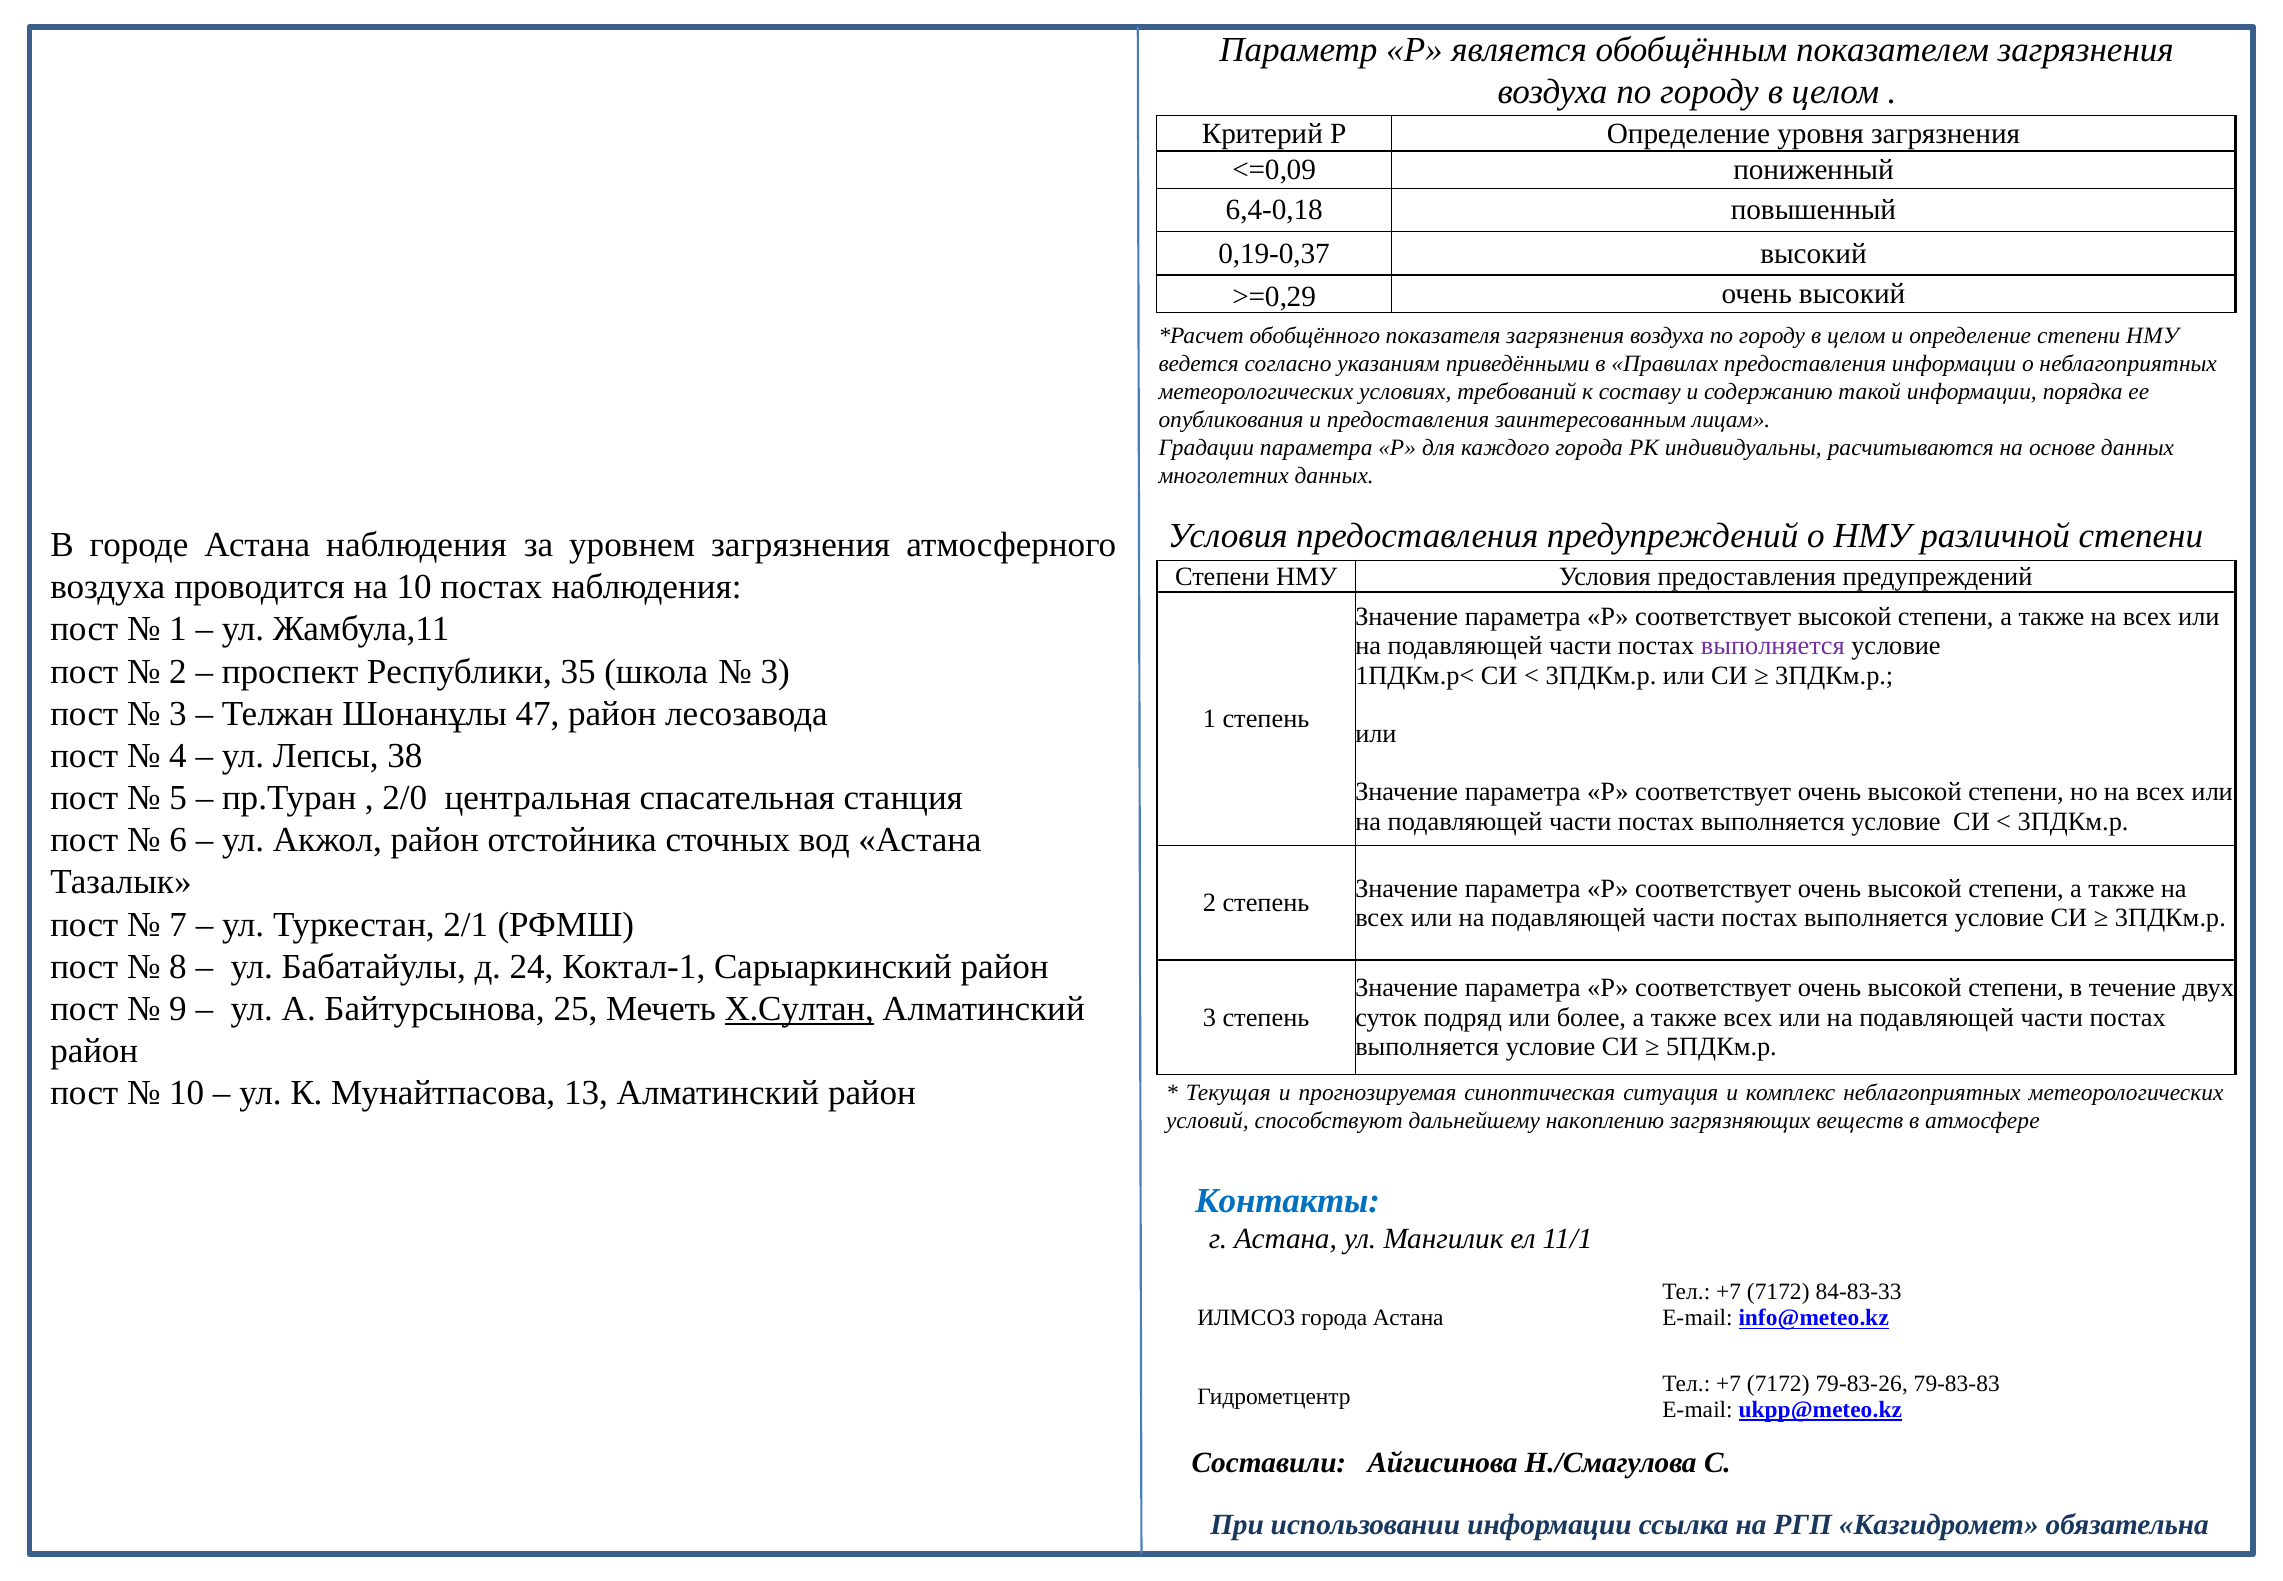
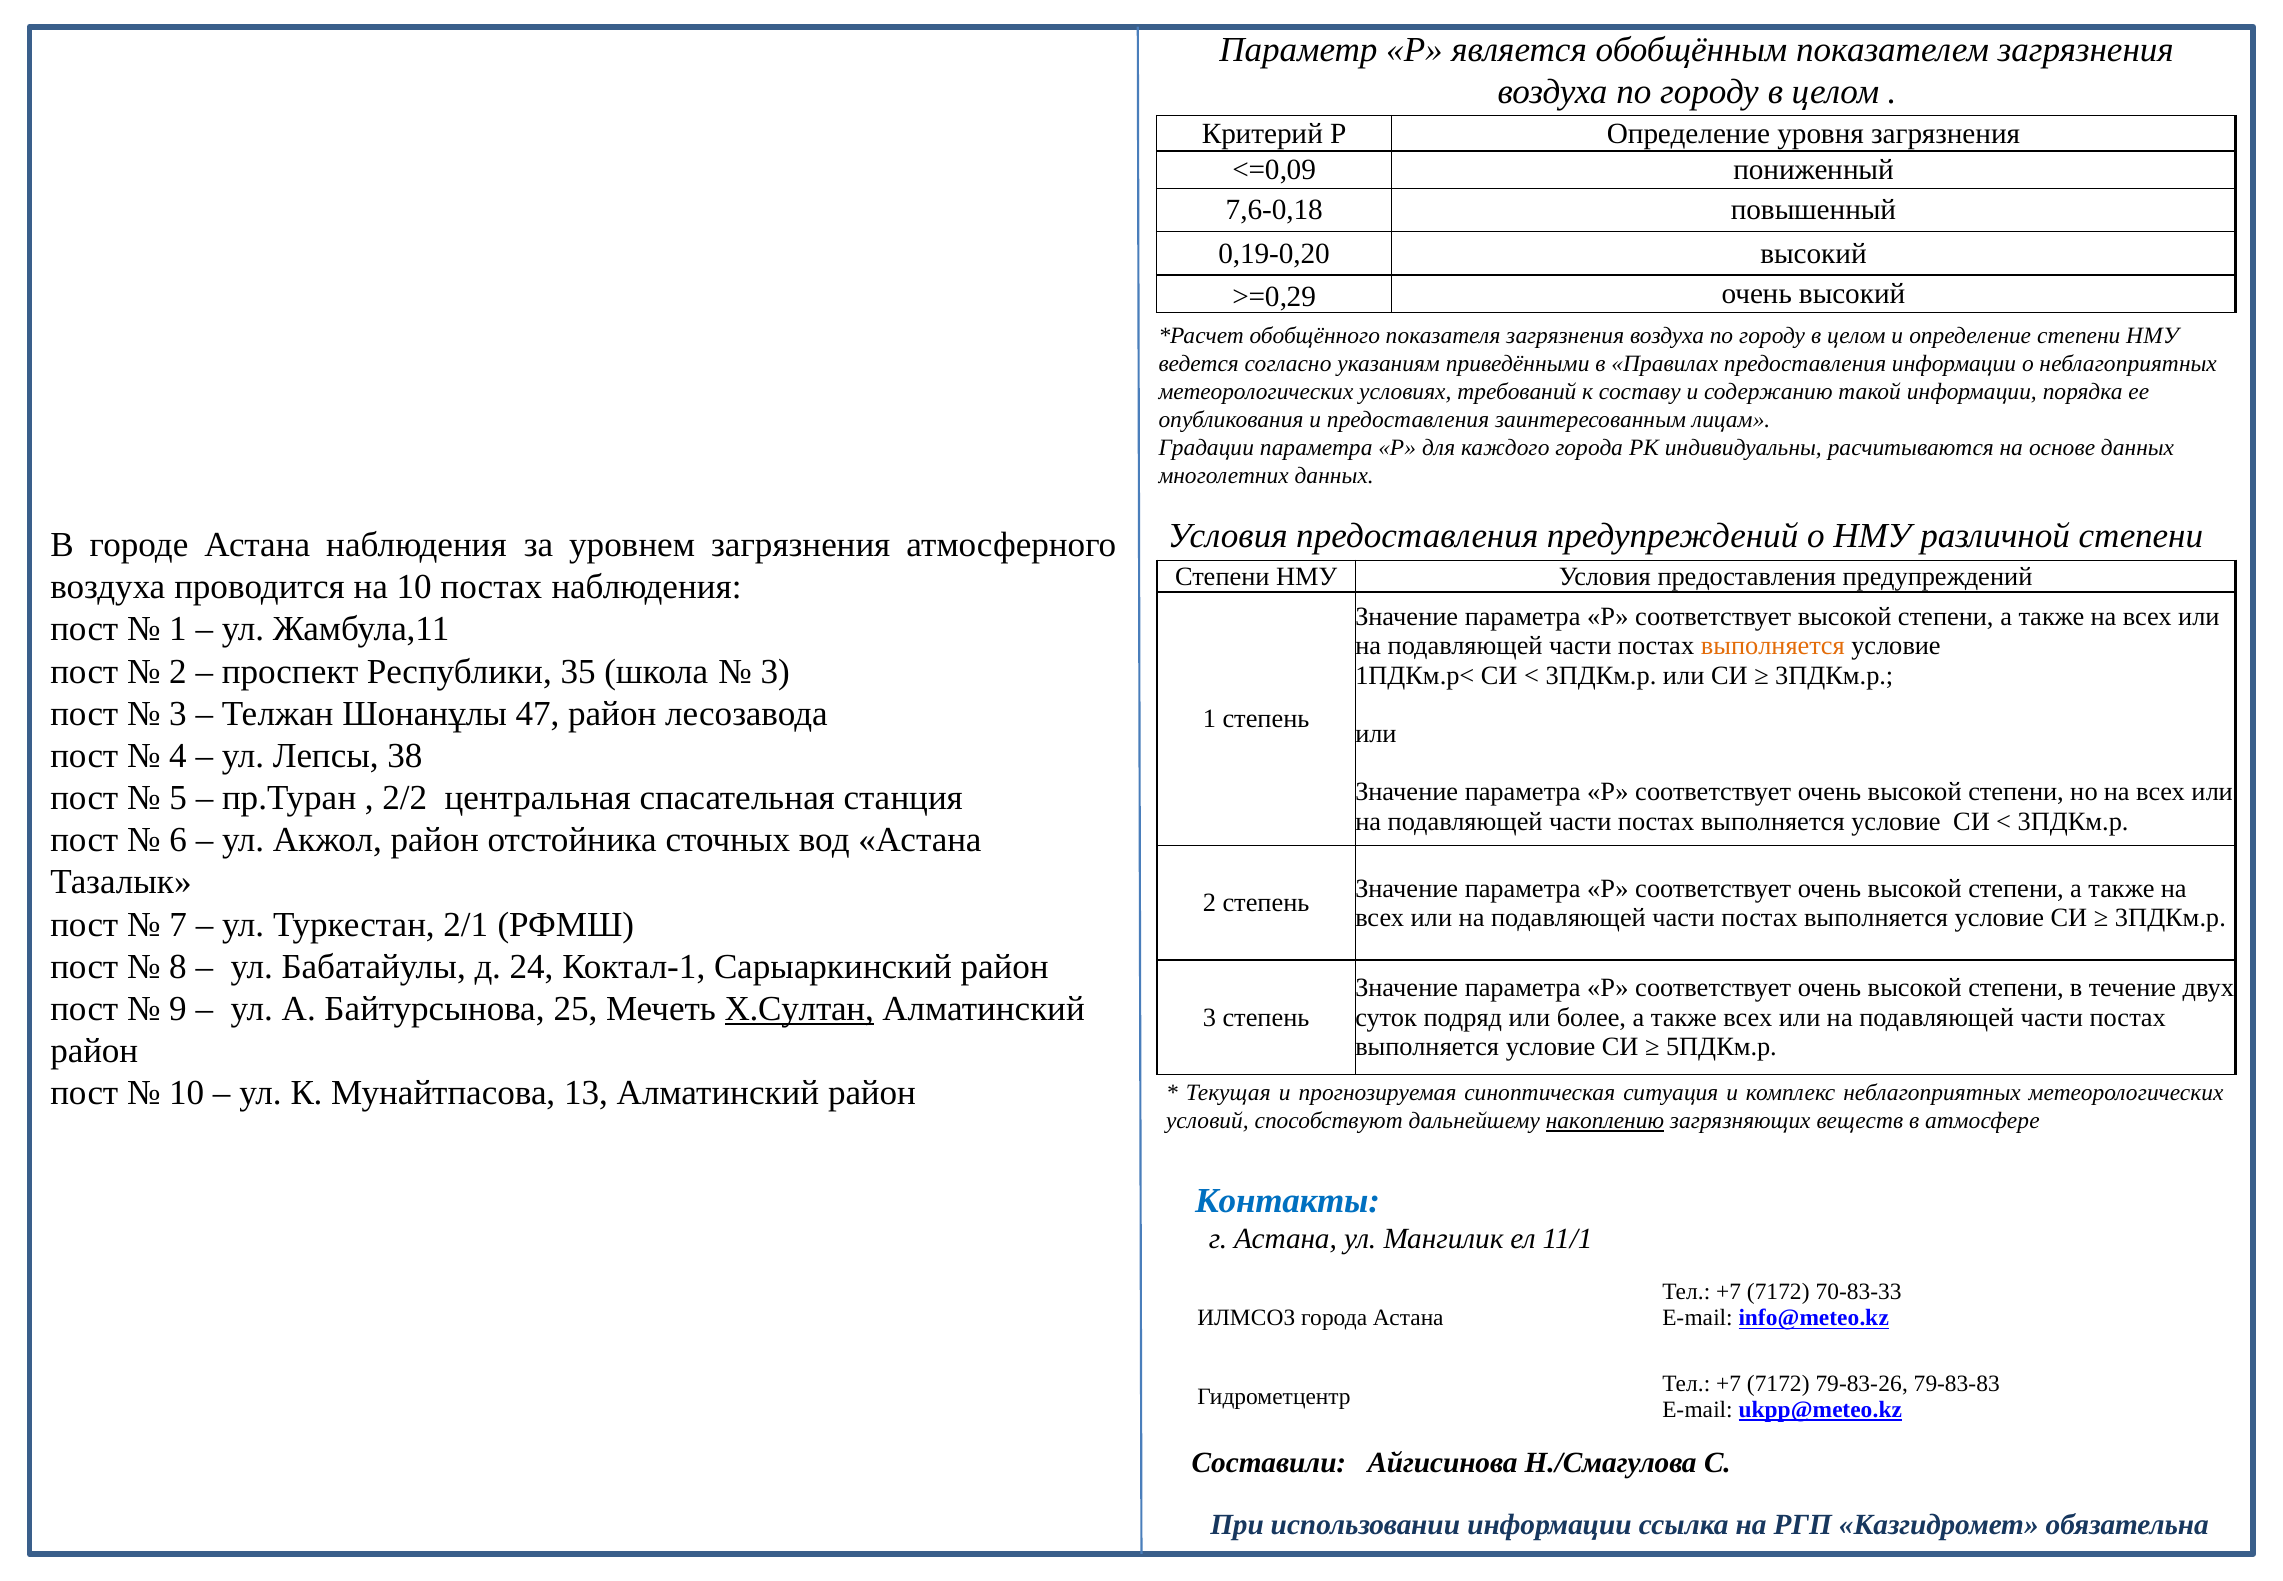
6,4-0,18: 6,4-0,18 -> 7,6-0,18
0,19-0,37: 0,19-0,37 -> 0,19-0,20
выполняется at (1773, 646) colour: purple -> orange
2/0: 2/0 -> 2/2
накоплению underline: none -> present
84-83-33: 84-83-33 -> 70-83-33
